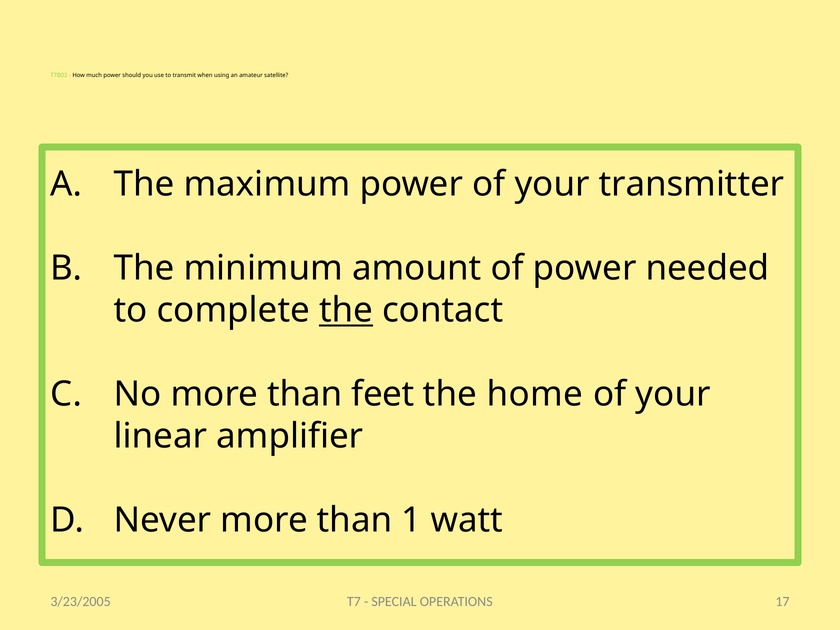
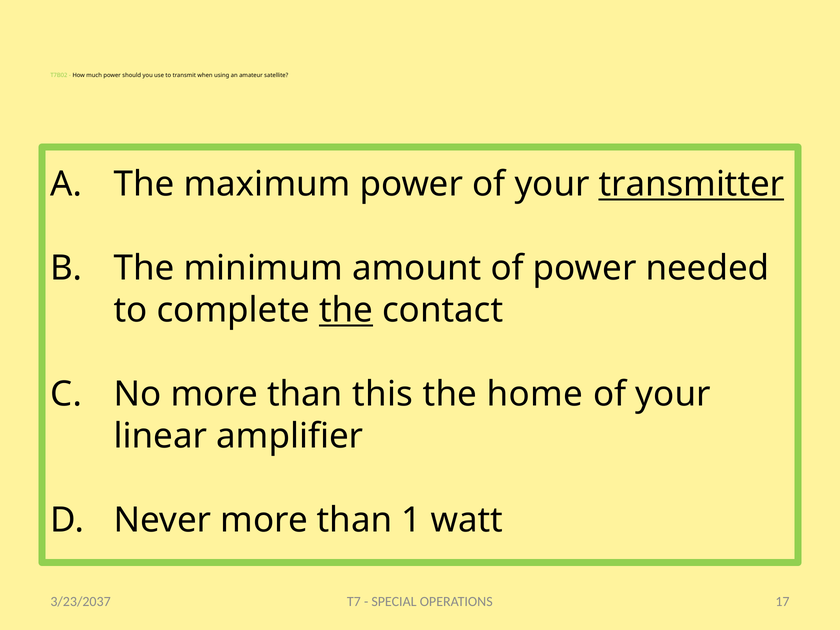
transmitter underline: none -> present
feet: feet -> this
3/23/2005: 3/23/2005 -> 3/23/2037
